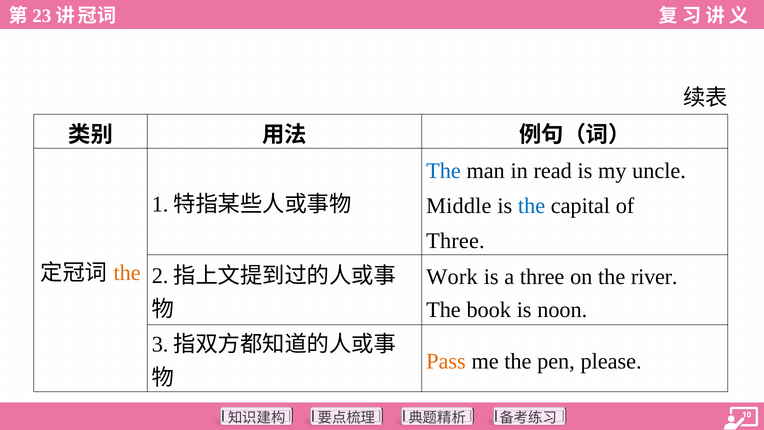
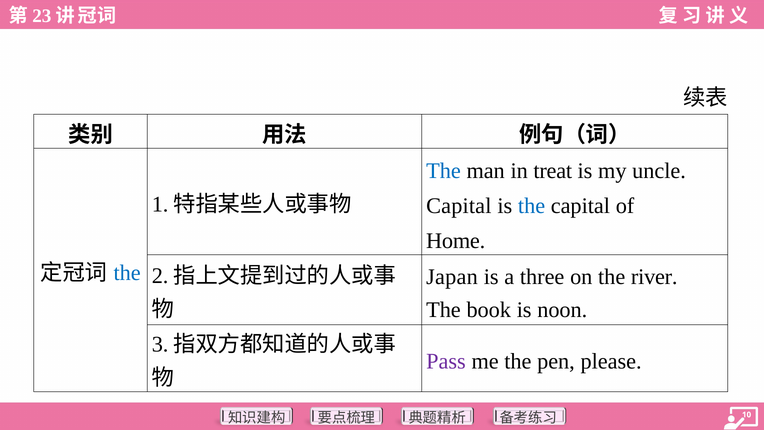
read: read -> treat
Middle at (459, 206): Middle -> Capital
Three at (455, 241): Three -> Home
the at (127, 273) colour: orange -> blue
Work: Work -> Japan
Pass colour: orange -> purple
